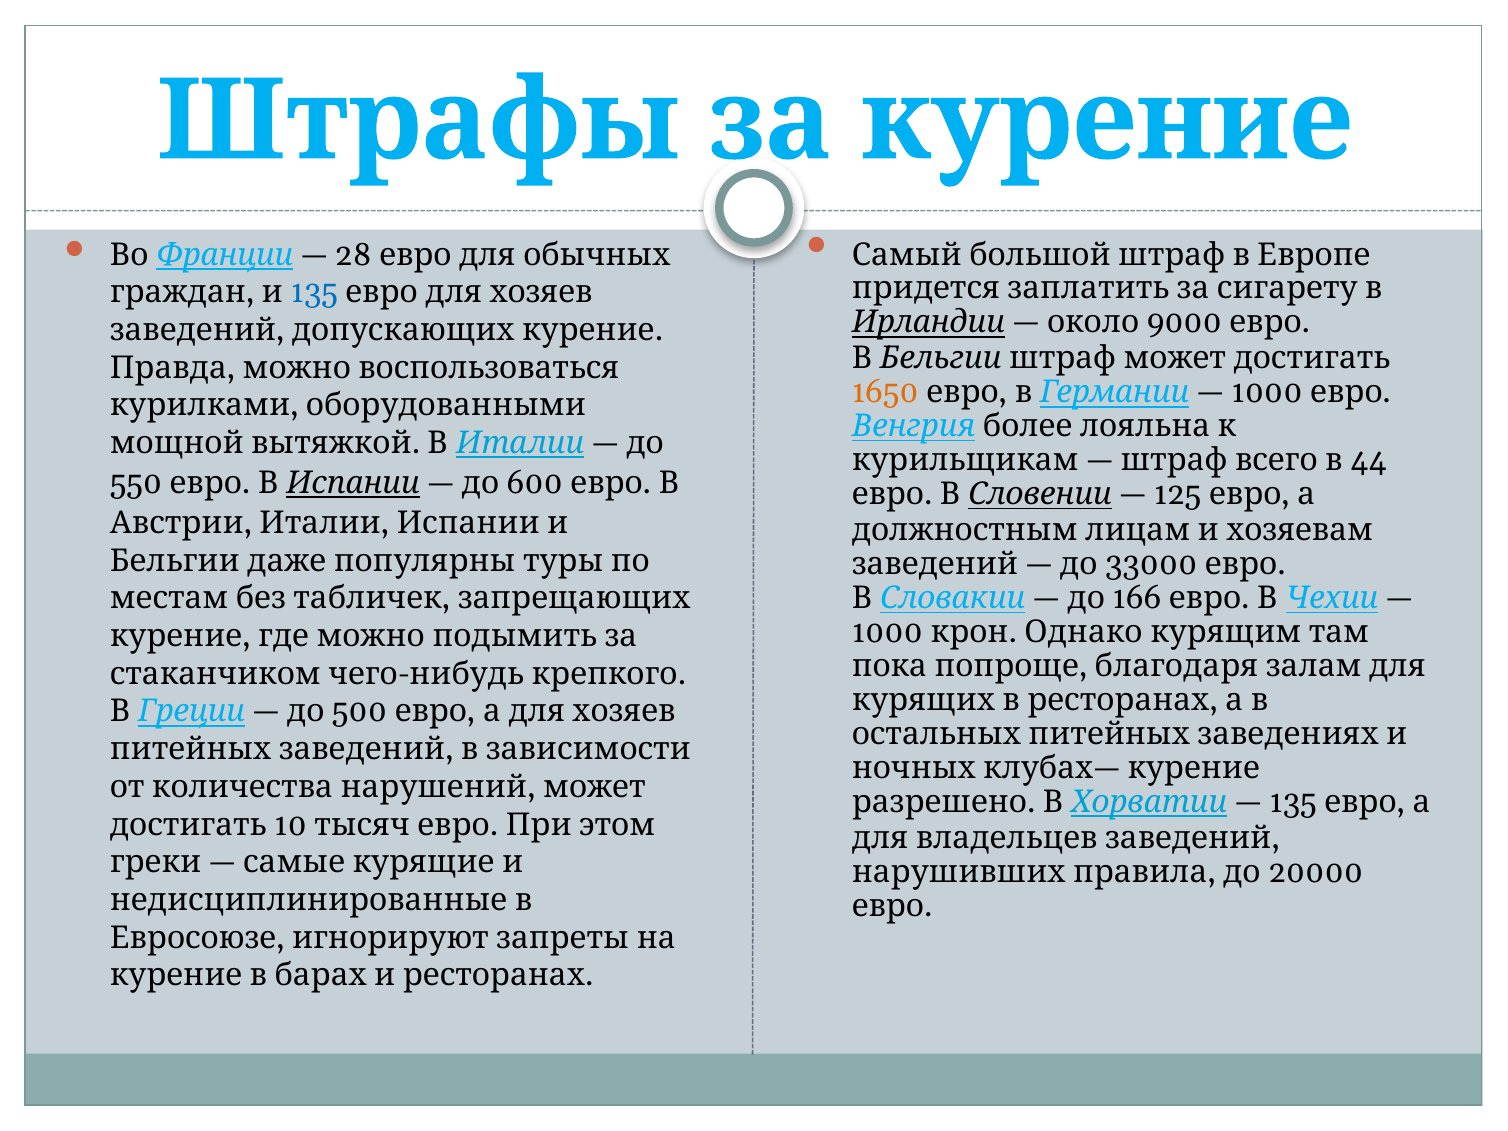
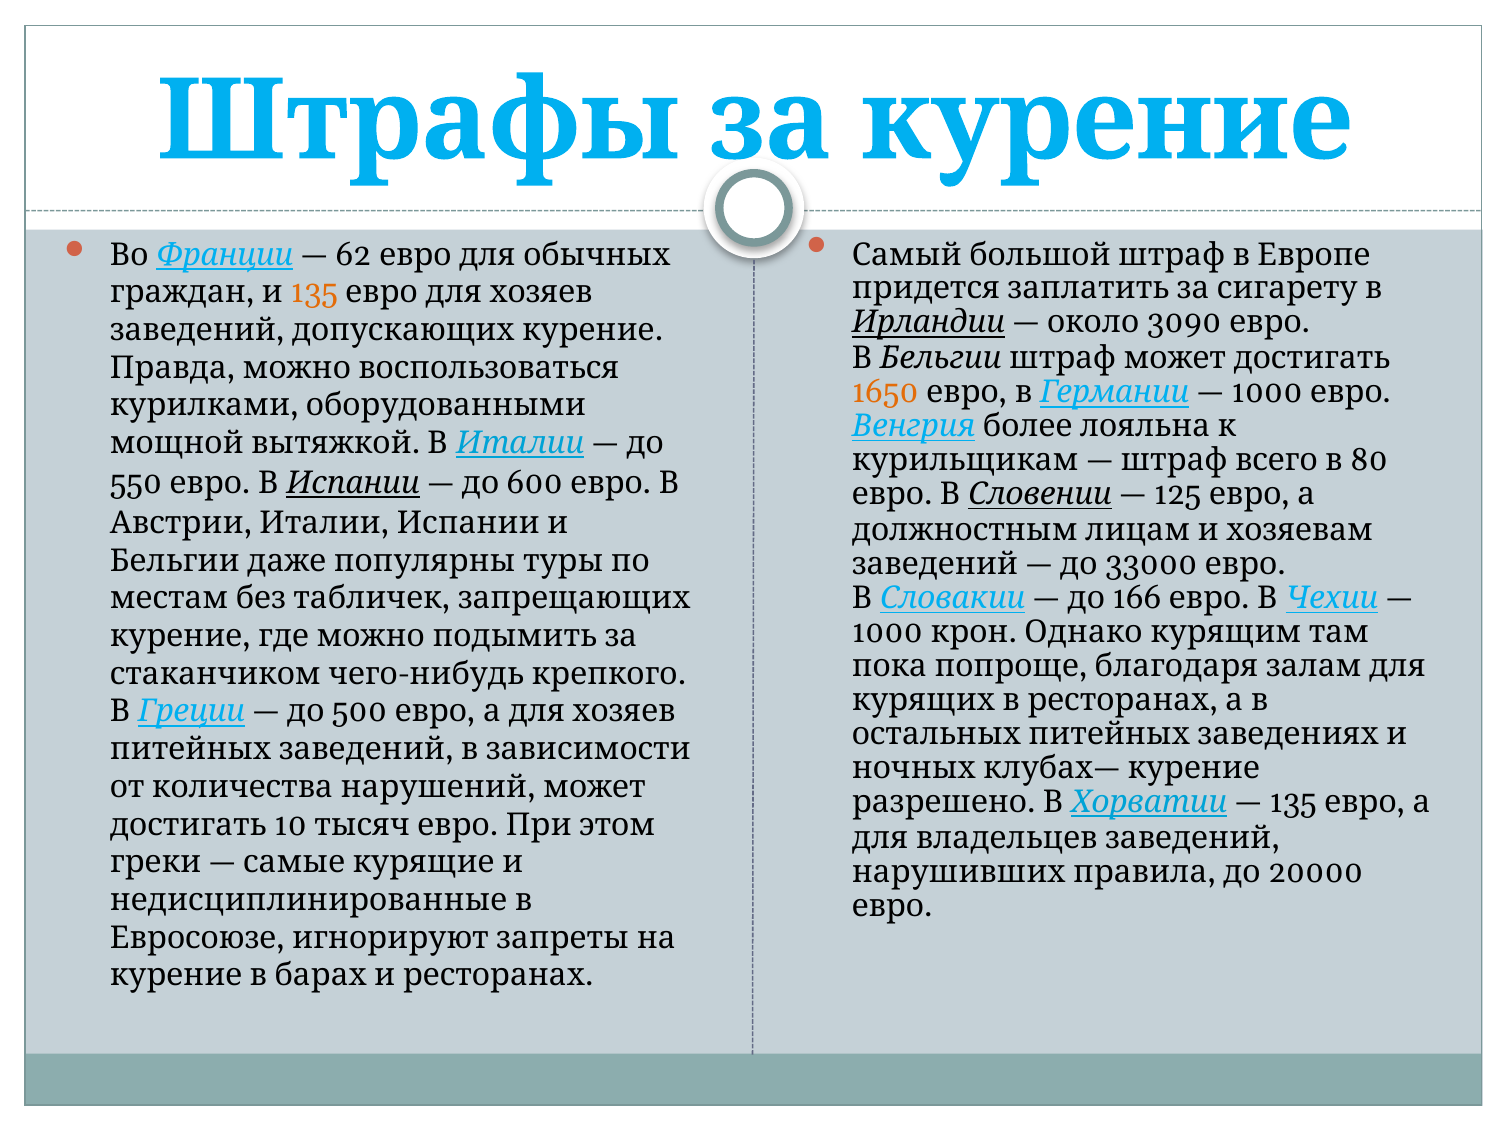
28: 28 -> 62
135 at (314, 292) colour: blue -> orange
9000: 9000 -> 3090
44: 44 -> 80
